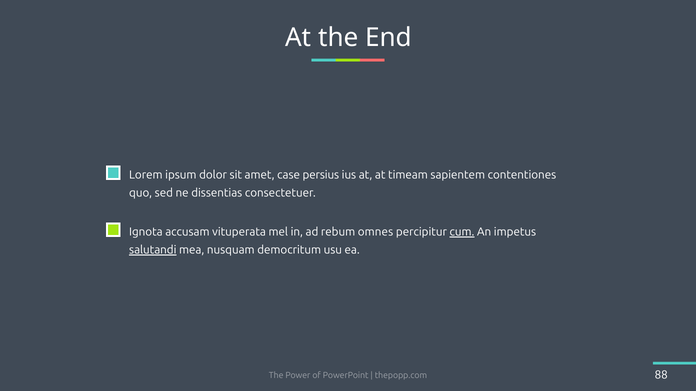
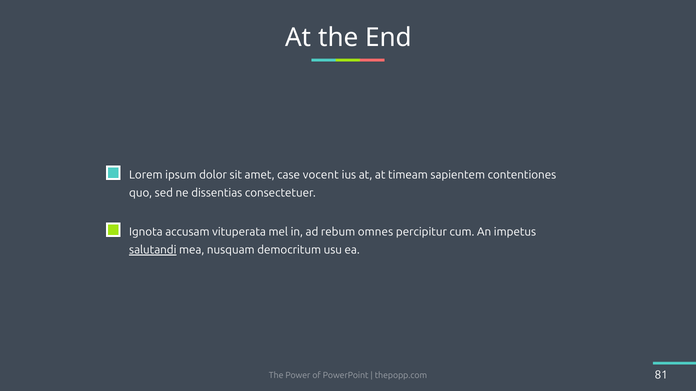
persius: persius -> vocent
cum underline: present -> none
88: 88 -> 81
